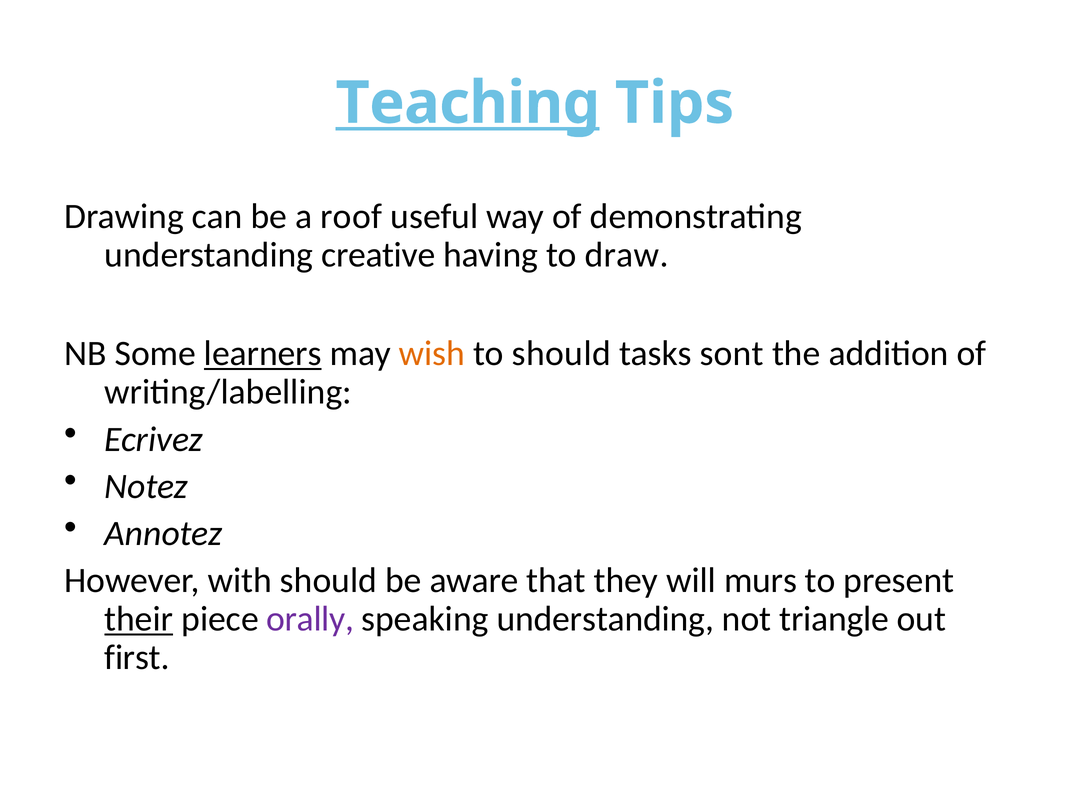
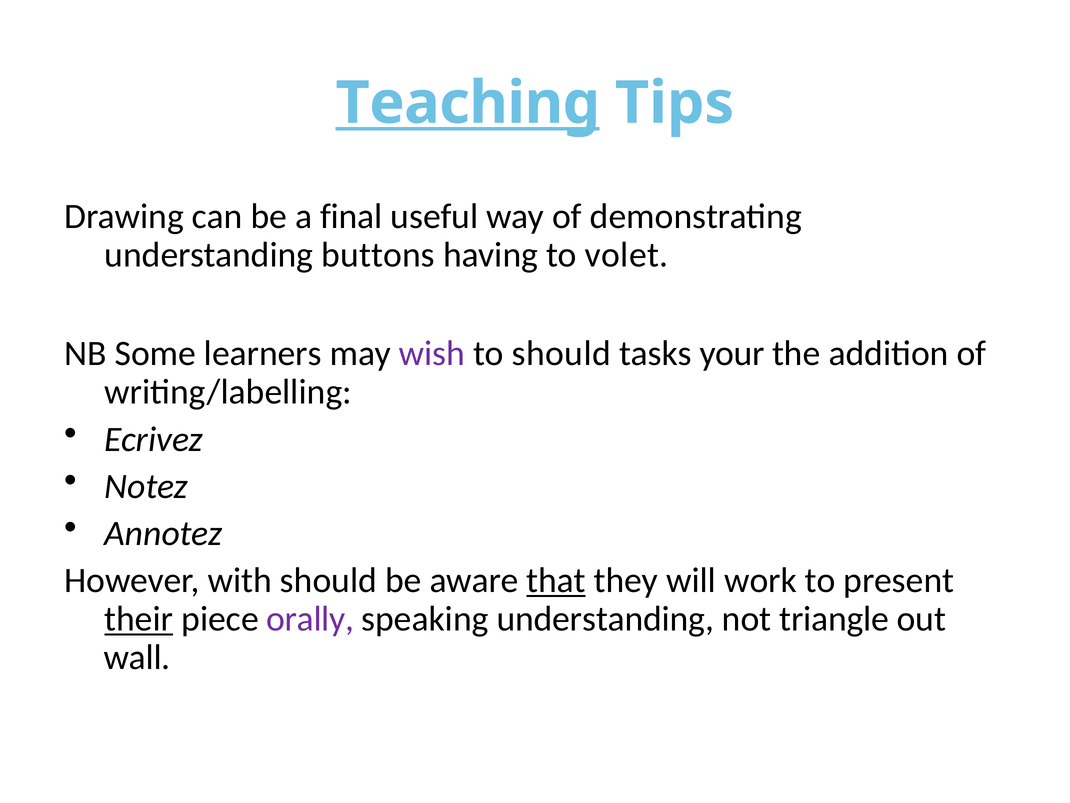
roof: roof -> final
creative: creative -> buttons
draw: draw -> volet
learners underline: present -> none
wish colour: orange -> purple
sont: sont -> your
that underline: none -> present
murs: murs -> work
first: first -> wall
